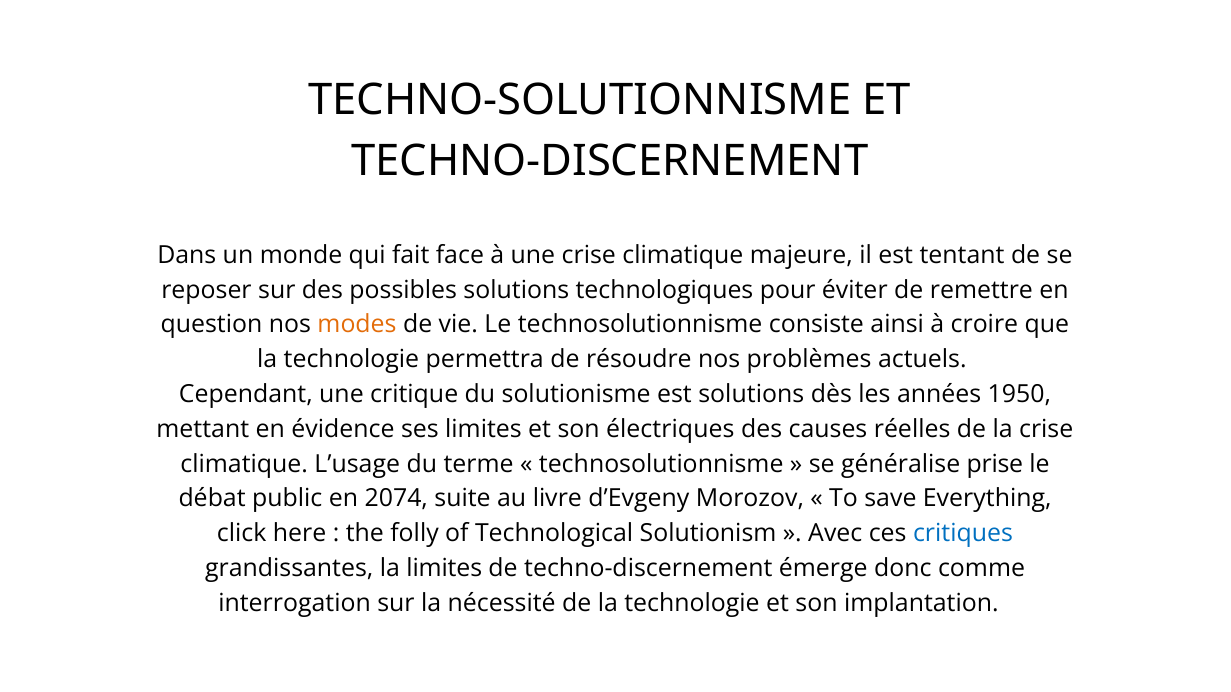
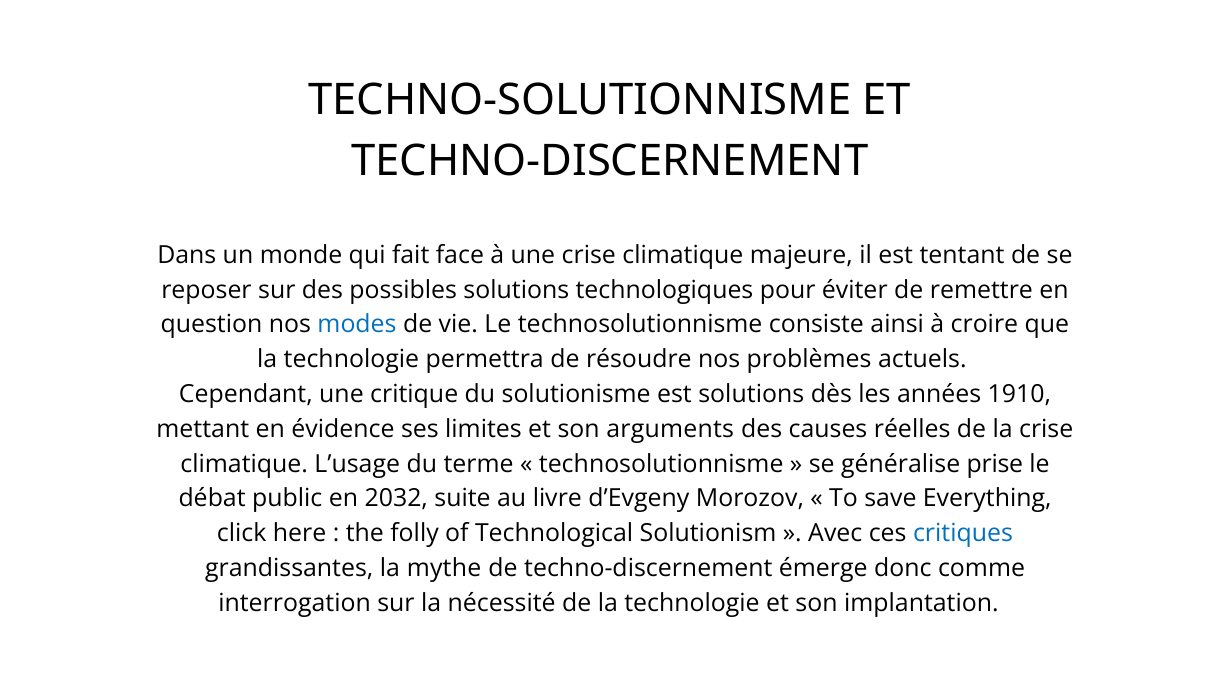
modes colour: orange -> blue
1950: 1950 -> 1910
électriques: électriques -> arguments
2074: 2074 -> 2032
la limites: limites -> mythe
